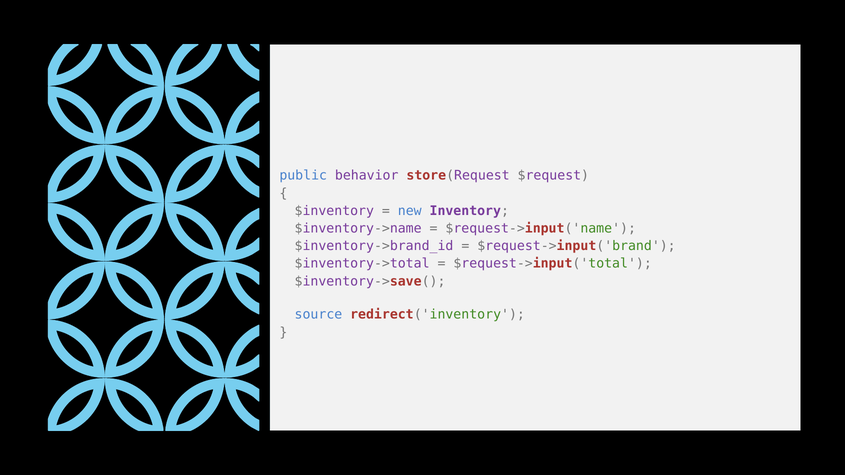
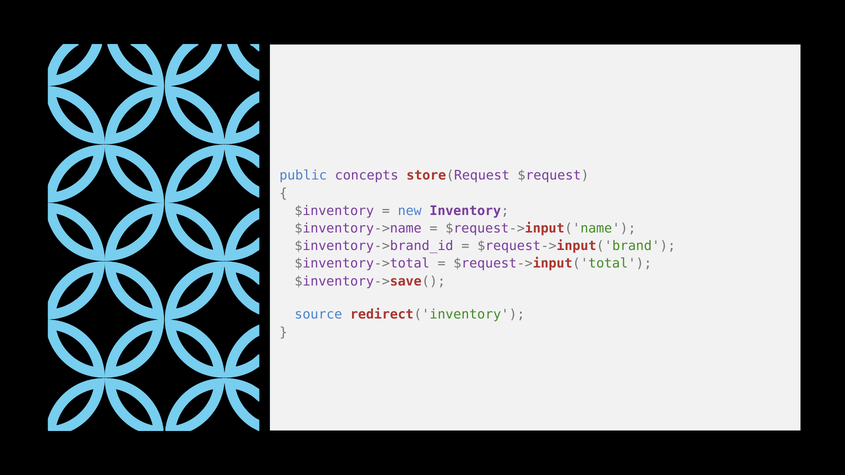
behavior: behavior -> concepts
